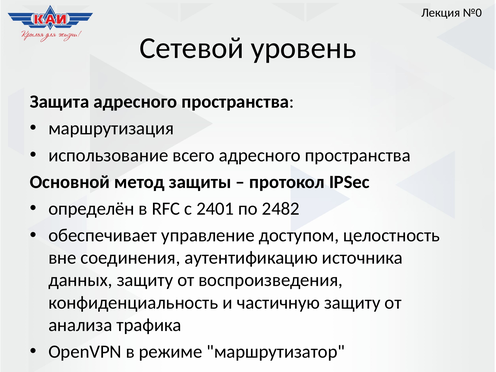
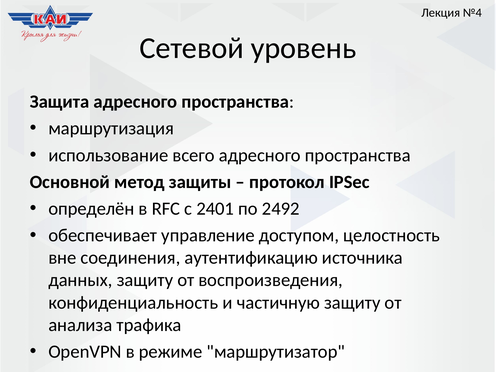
№0: №0 -> №4
2482: 2482 -> 2492
